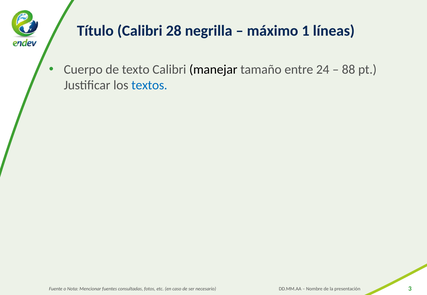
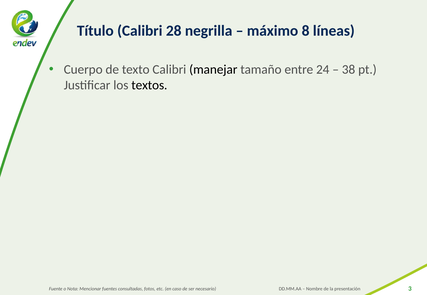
1: 1 -> 8
88: 88 -> 38
textos colour: blue -> black
